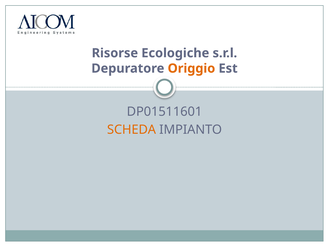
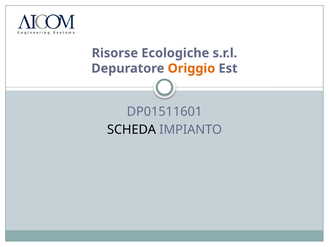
SCHEDA colour: orange -> black
